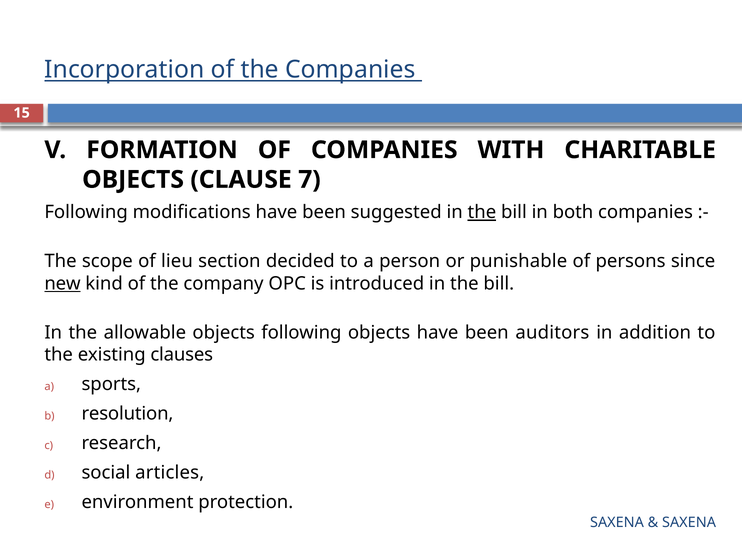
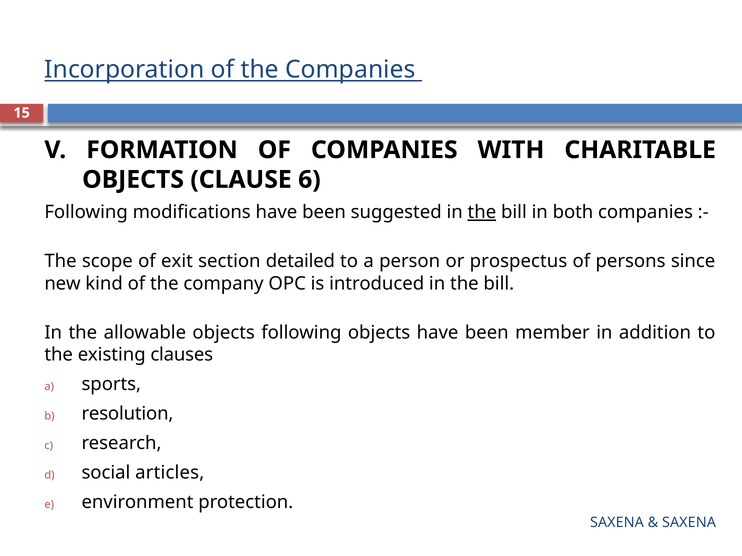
7: 7 -> 6
lieu: lieu -> exit
decided: decided -> detailed
punishable: punishable -> prospectus
new underline: present -> none
auditors: auditors -> member
